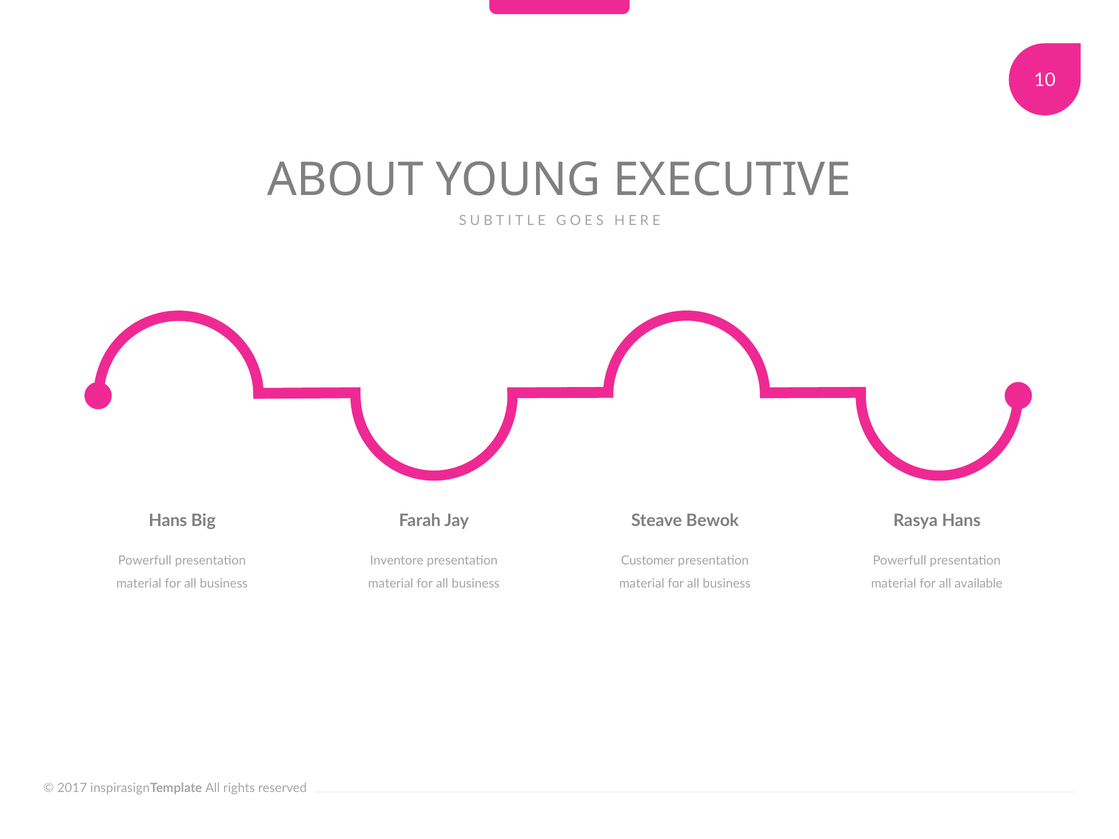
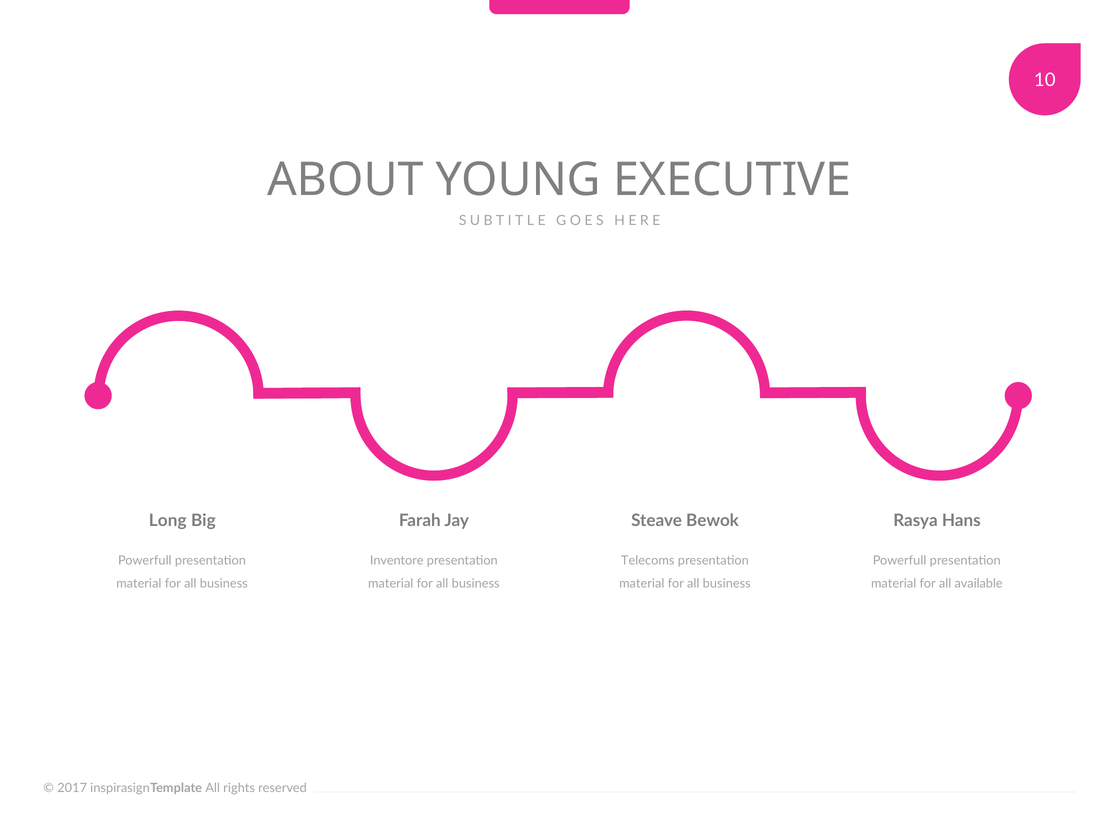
Hans at (168, 521): Hans -> Long
Customer: Customer -> Telecoms
